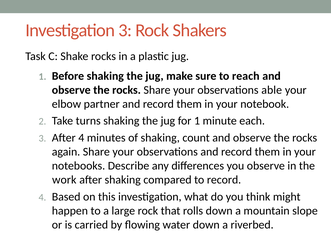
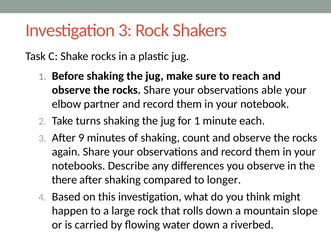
After 4: 4 -> 9
work: work -> there
to record: record -> longer
